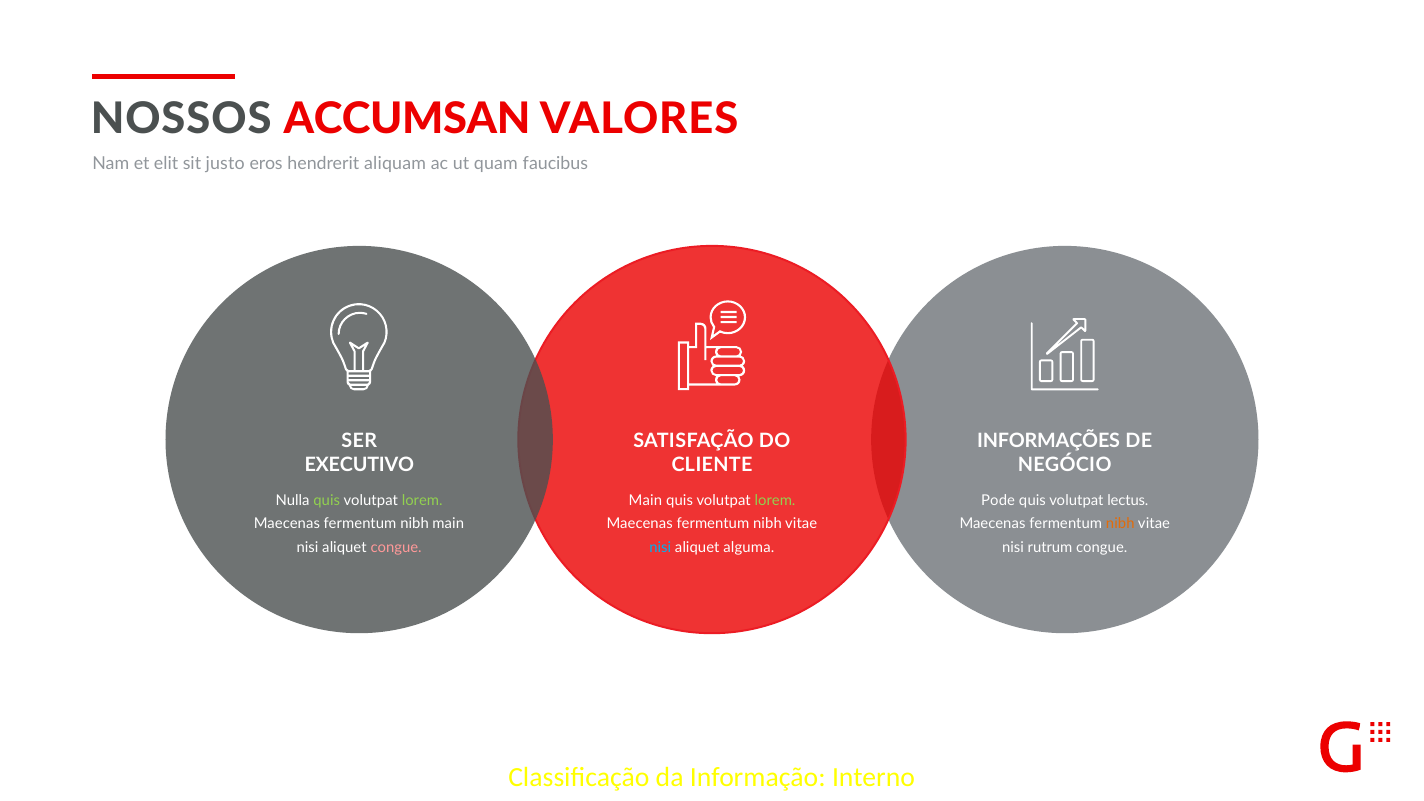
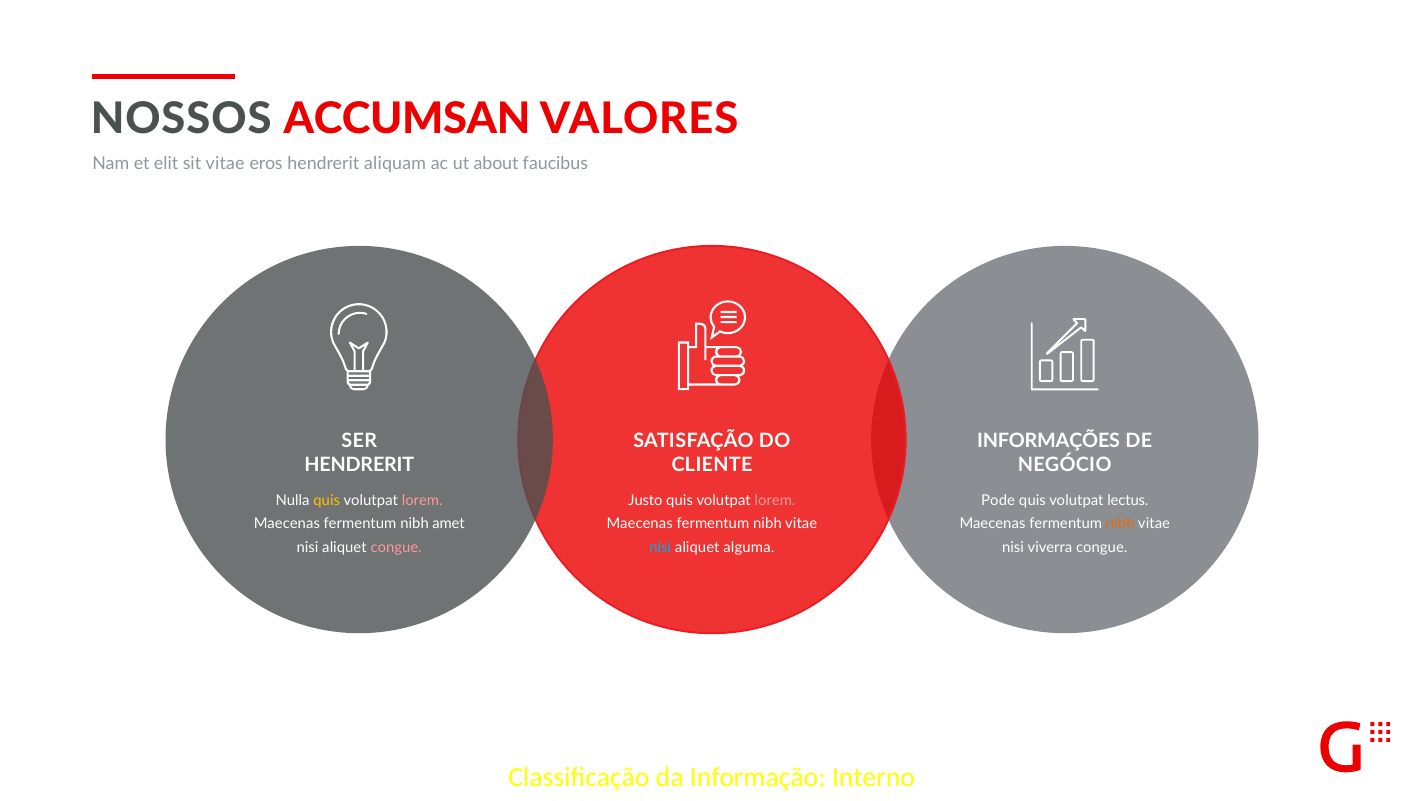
sit justo: justo -> vitae
quam: quam -> about
EXECUTIVO at (359, 465): EXECUTIVO -> HENDRERIT
quis at (327, 501) colour: light green -> yellow
lorem at (422, 501) colour: light green -> pink
Main at (645, 501): Main -> Justo
lorem at (775, 501) colour: light green -> pink
nibh main: main -> amet
rutrum: rutrum -> viverra
